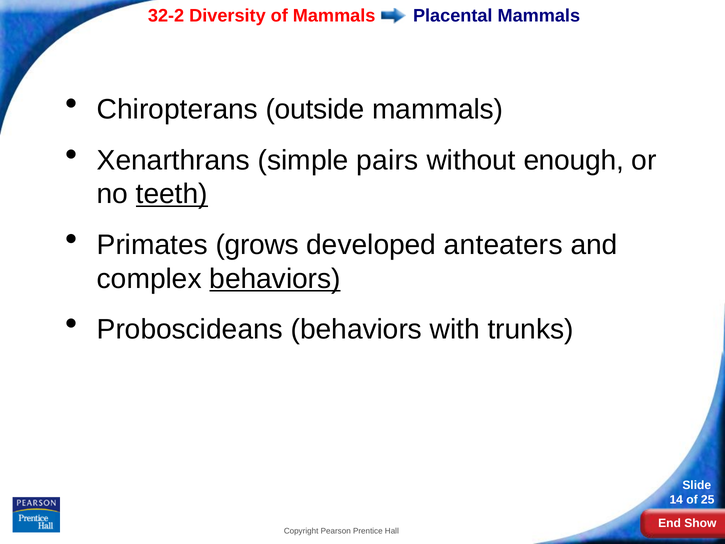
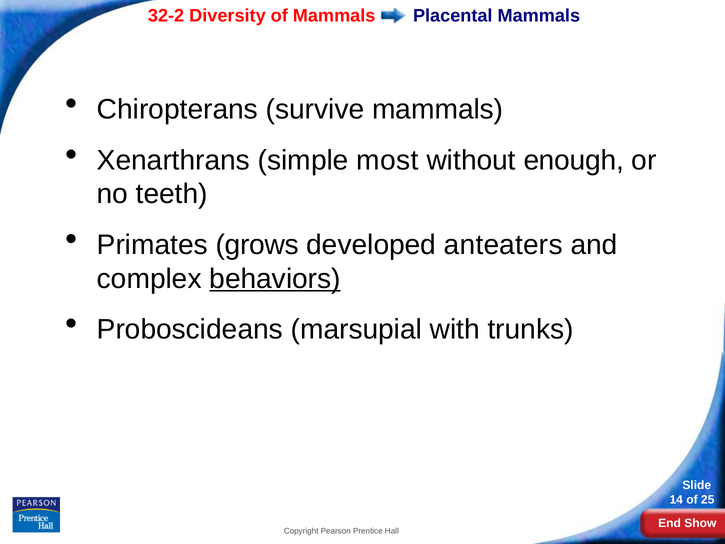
outside: outside -> survive
pairs: pairs -> most
teeth underline: present -> none
Proboscideans behaviors: behaviors -> marsupial
